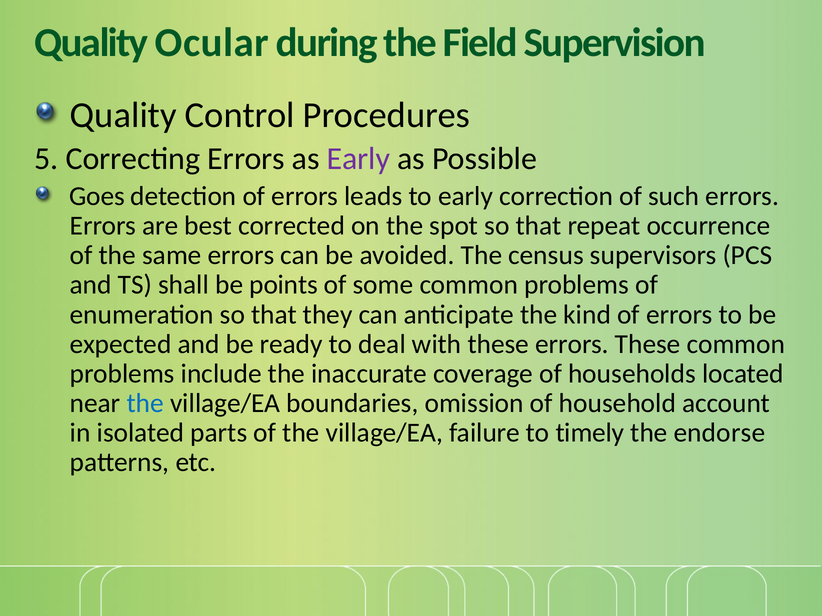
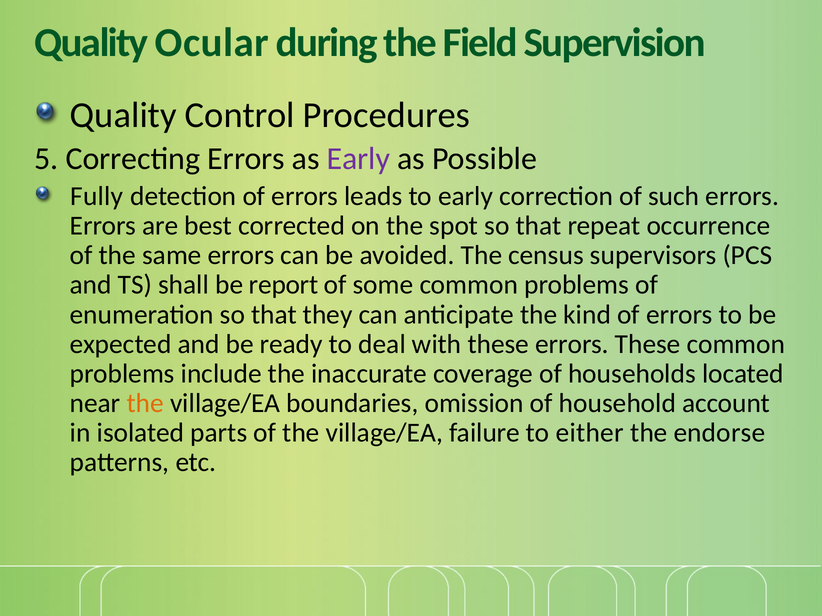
Goes: Goes -> Fully
points: points -> report
the at (145, 403) colour: blue -> orange
timely: timely -> either
